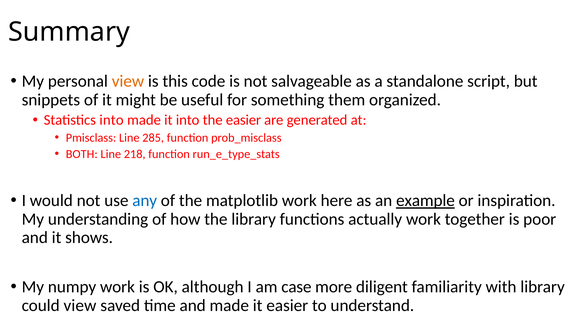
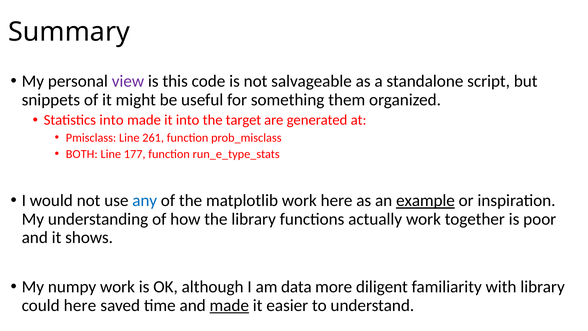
view at (128, 81) colour: orange -> purple
the easier: easier -> target
285: 285 -> 261
218: 218 -> 177
case: case -> data
could view: view -> here
made at (229, 305) underline: none -> present
